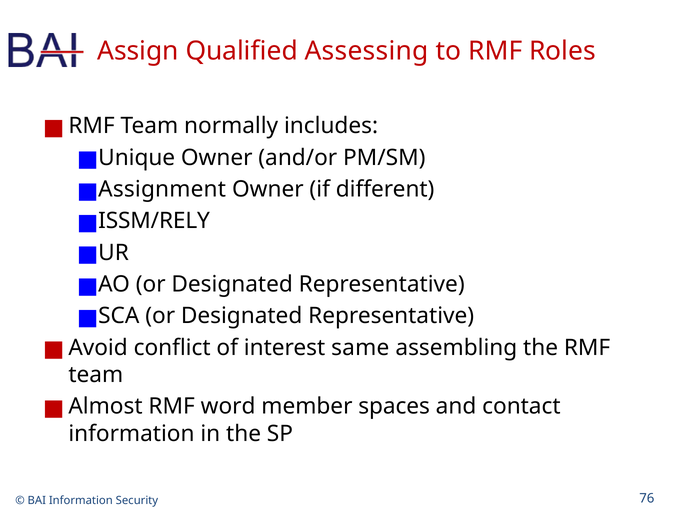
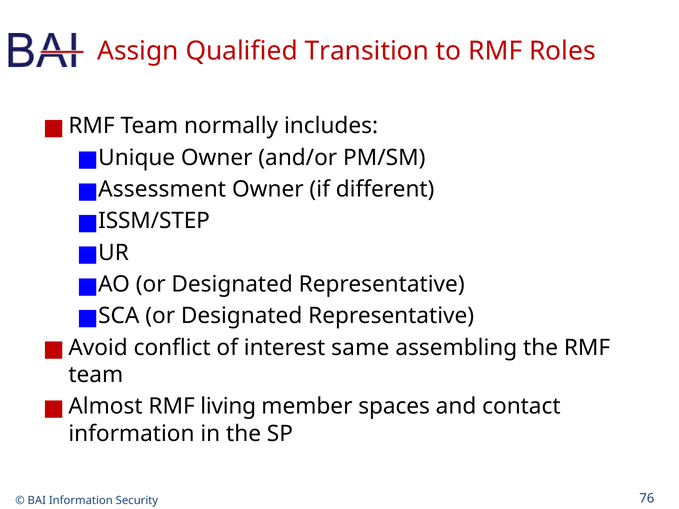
Assessing: Assessing -> Transition
Assignment: Assignment -> Assessment
ISSM/RELY: ISSM/RELY -> ISSM/STEP
word: word -> living
